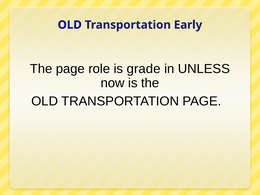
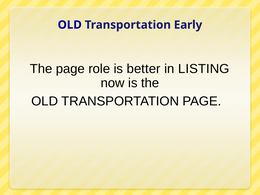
grade: grade -> better
UNLESS: UNLESS -> LISTING
